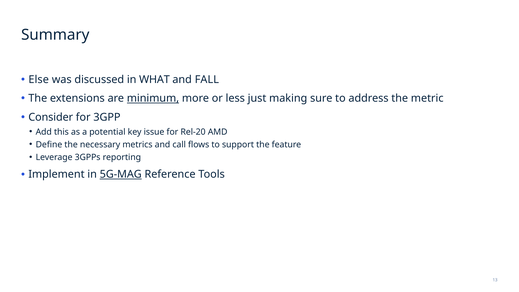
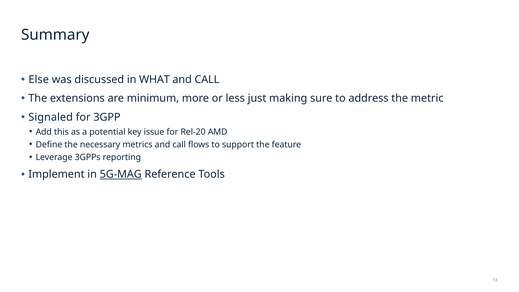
FALL at (207, 79): FALL -> CALL
minimum underline: present -> none
Consider: Consider -> Signaled
